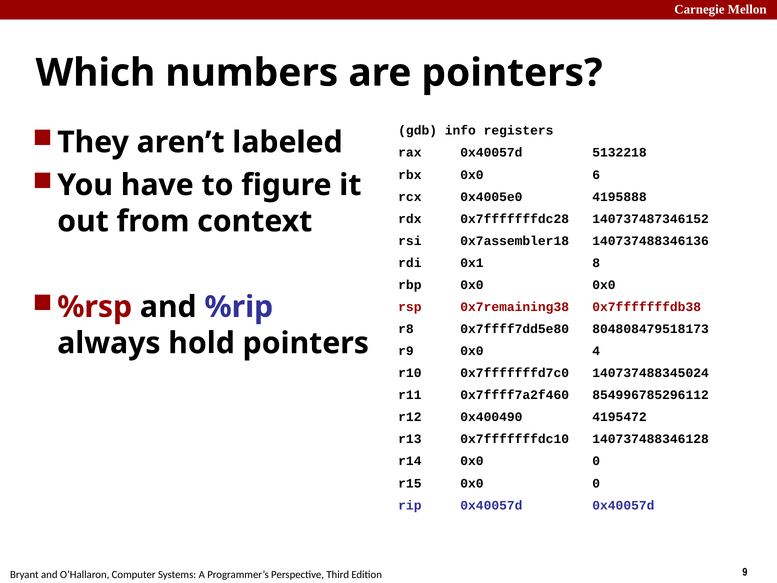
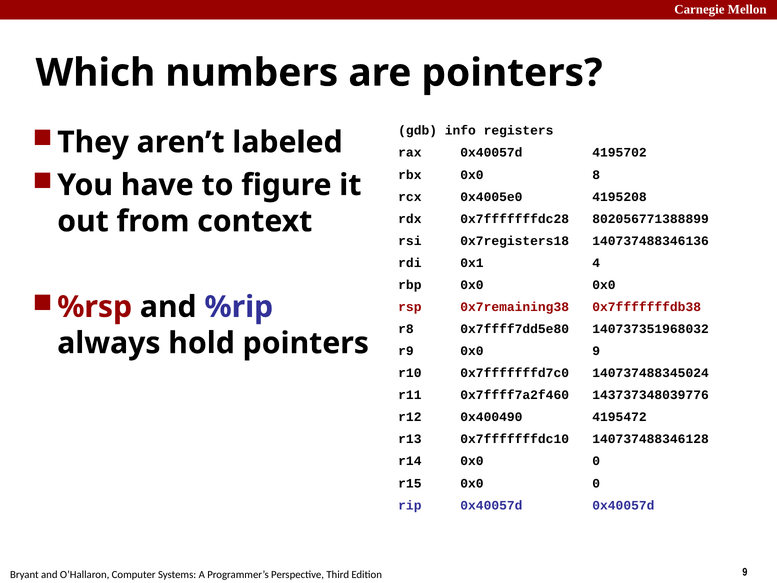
5132218: 5132218 -> 4195702
6: 6 -> 8
4195888: 4195888 -> 4195208
140737487346152: 140737487346152 -> 802056771388899
0x7assembler18: 0x7assembler18 -> 0x7registers18
8: 8 -> 4
804808479518173: 804808479518173 -> 140737351968032
0x0 4: 4 -> 9
854996785296112: 854996785296112 -> 143737348039776
